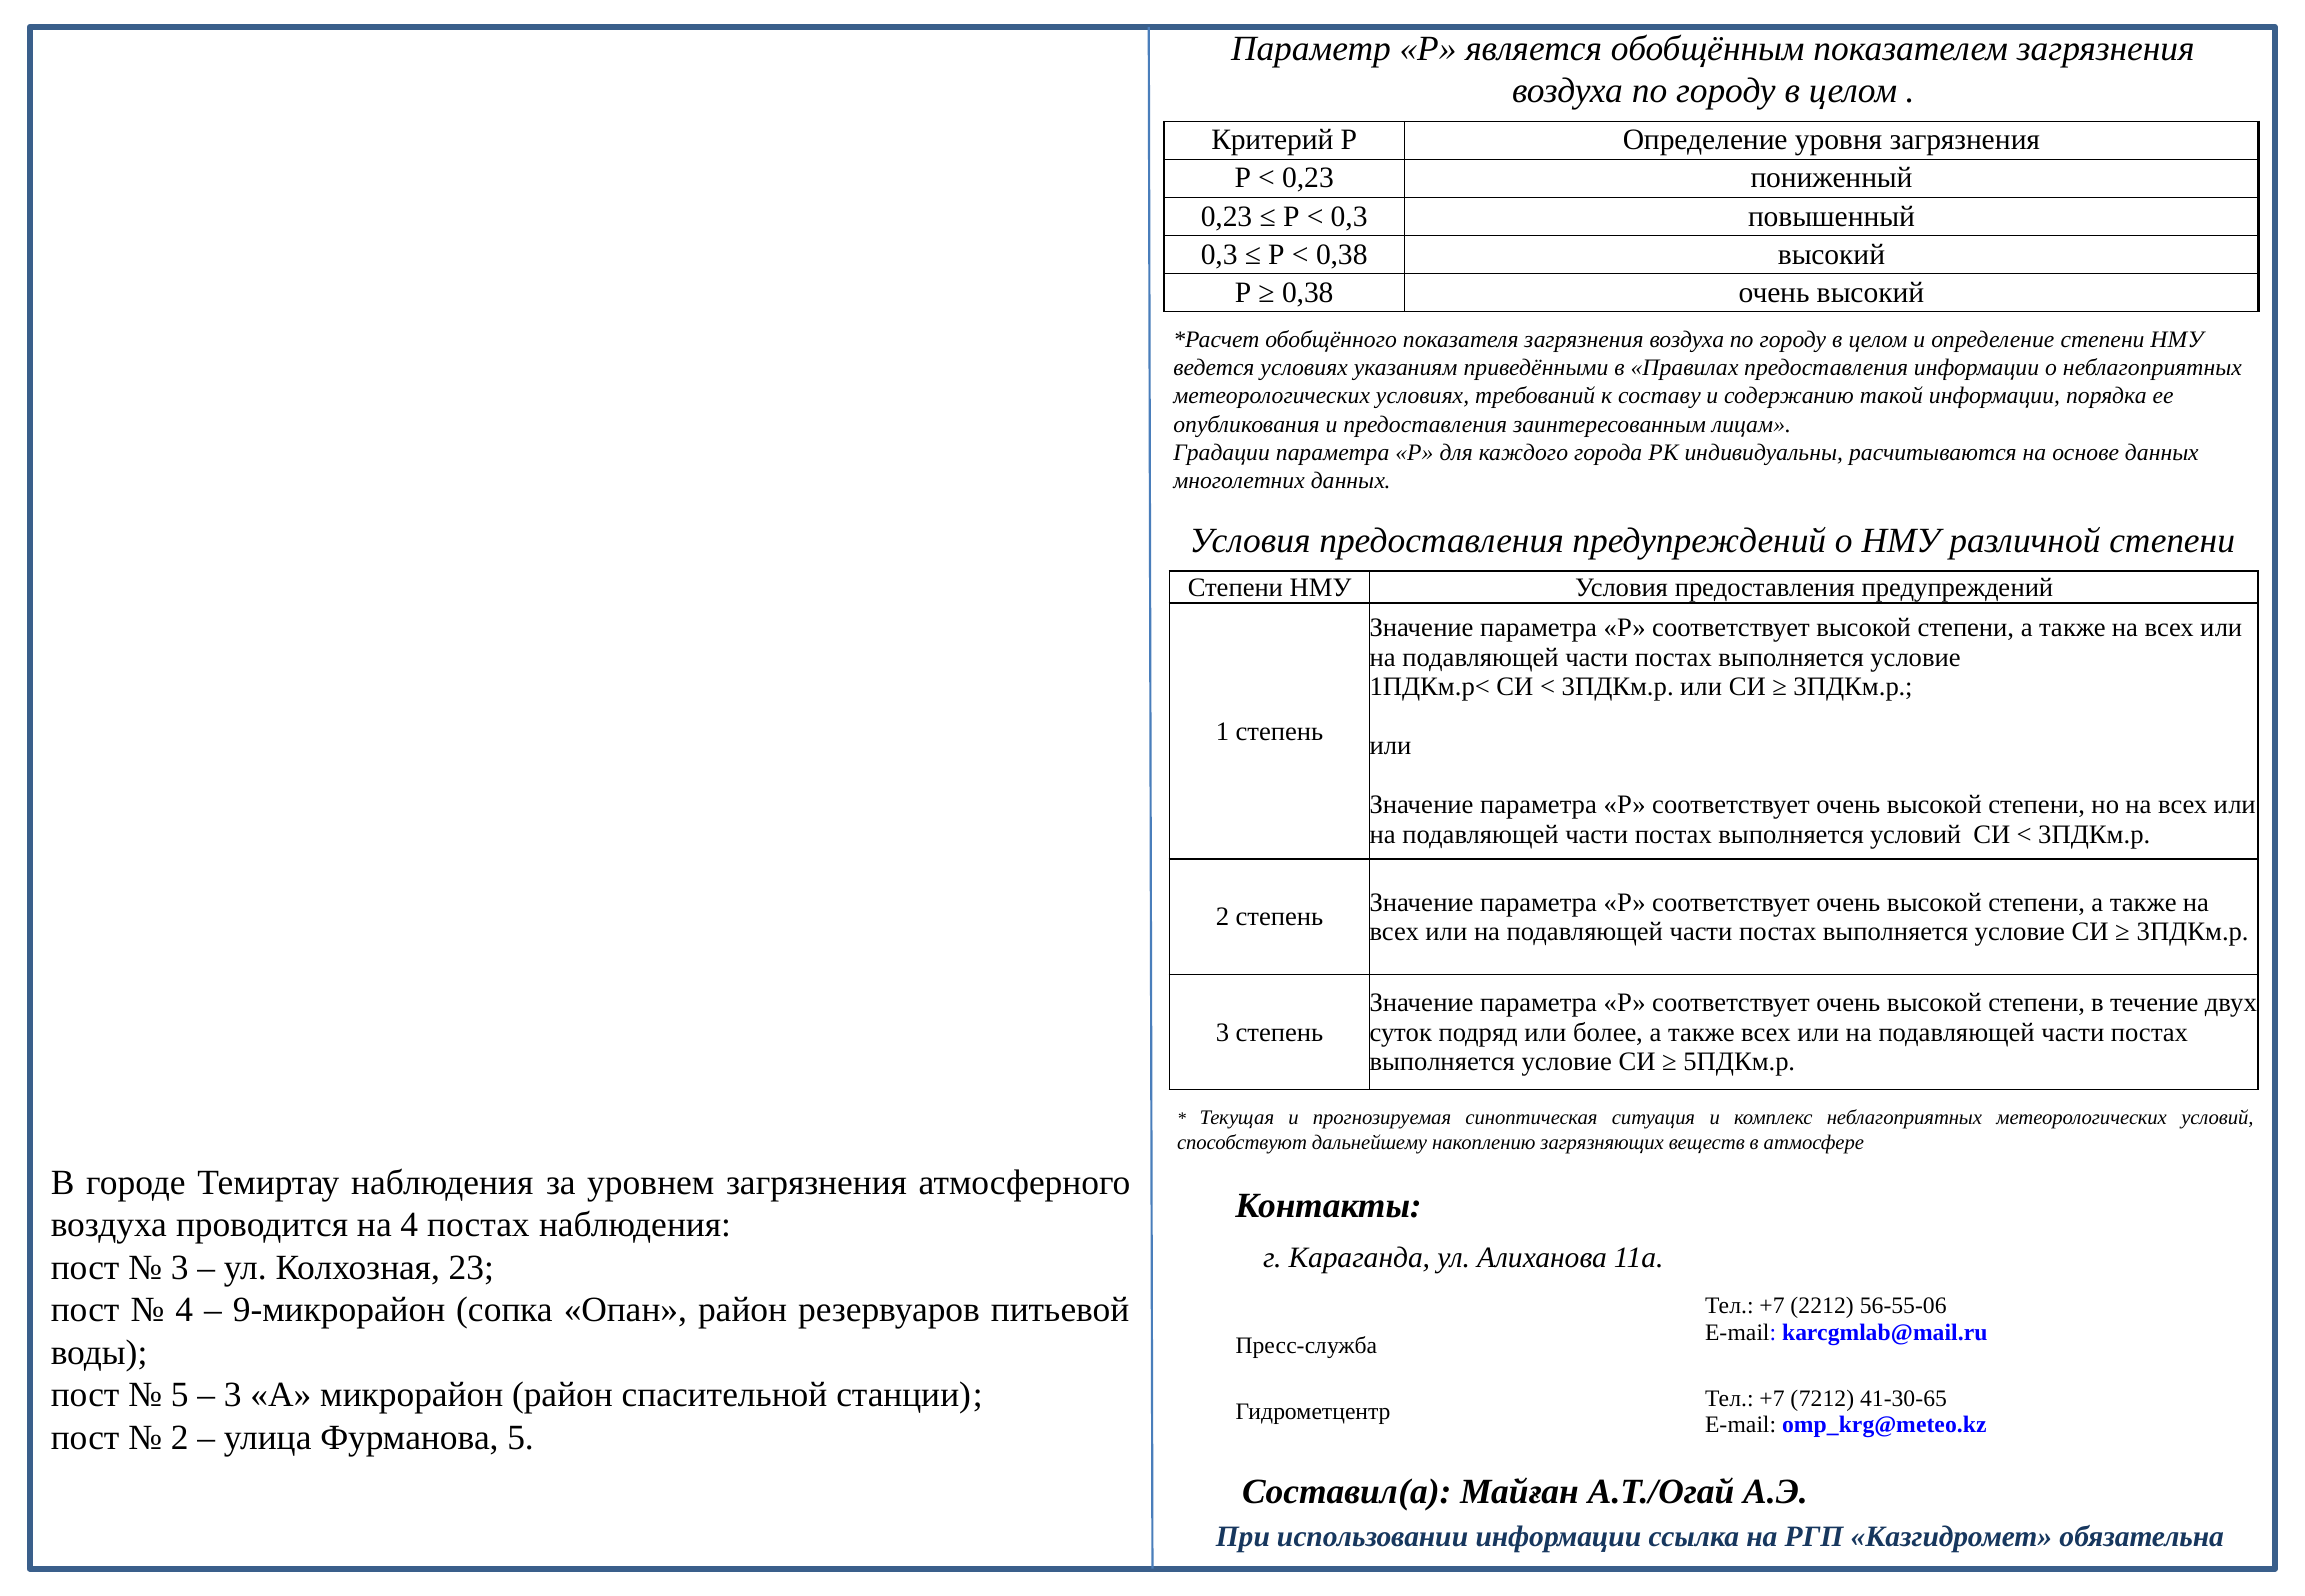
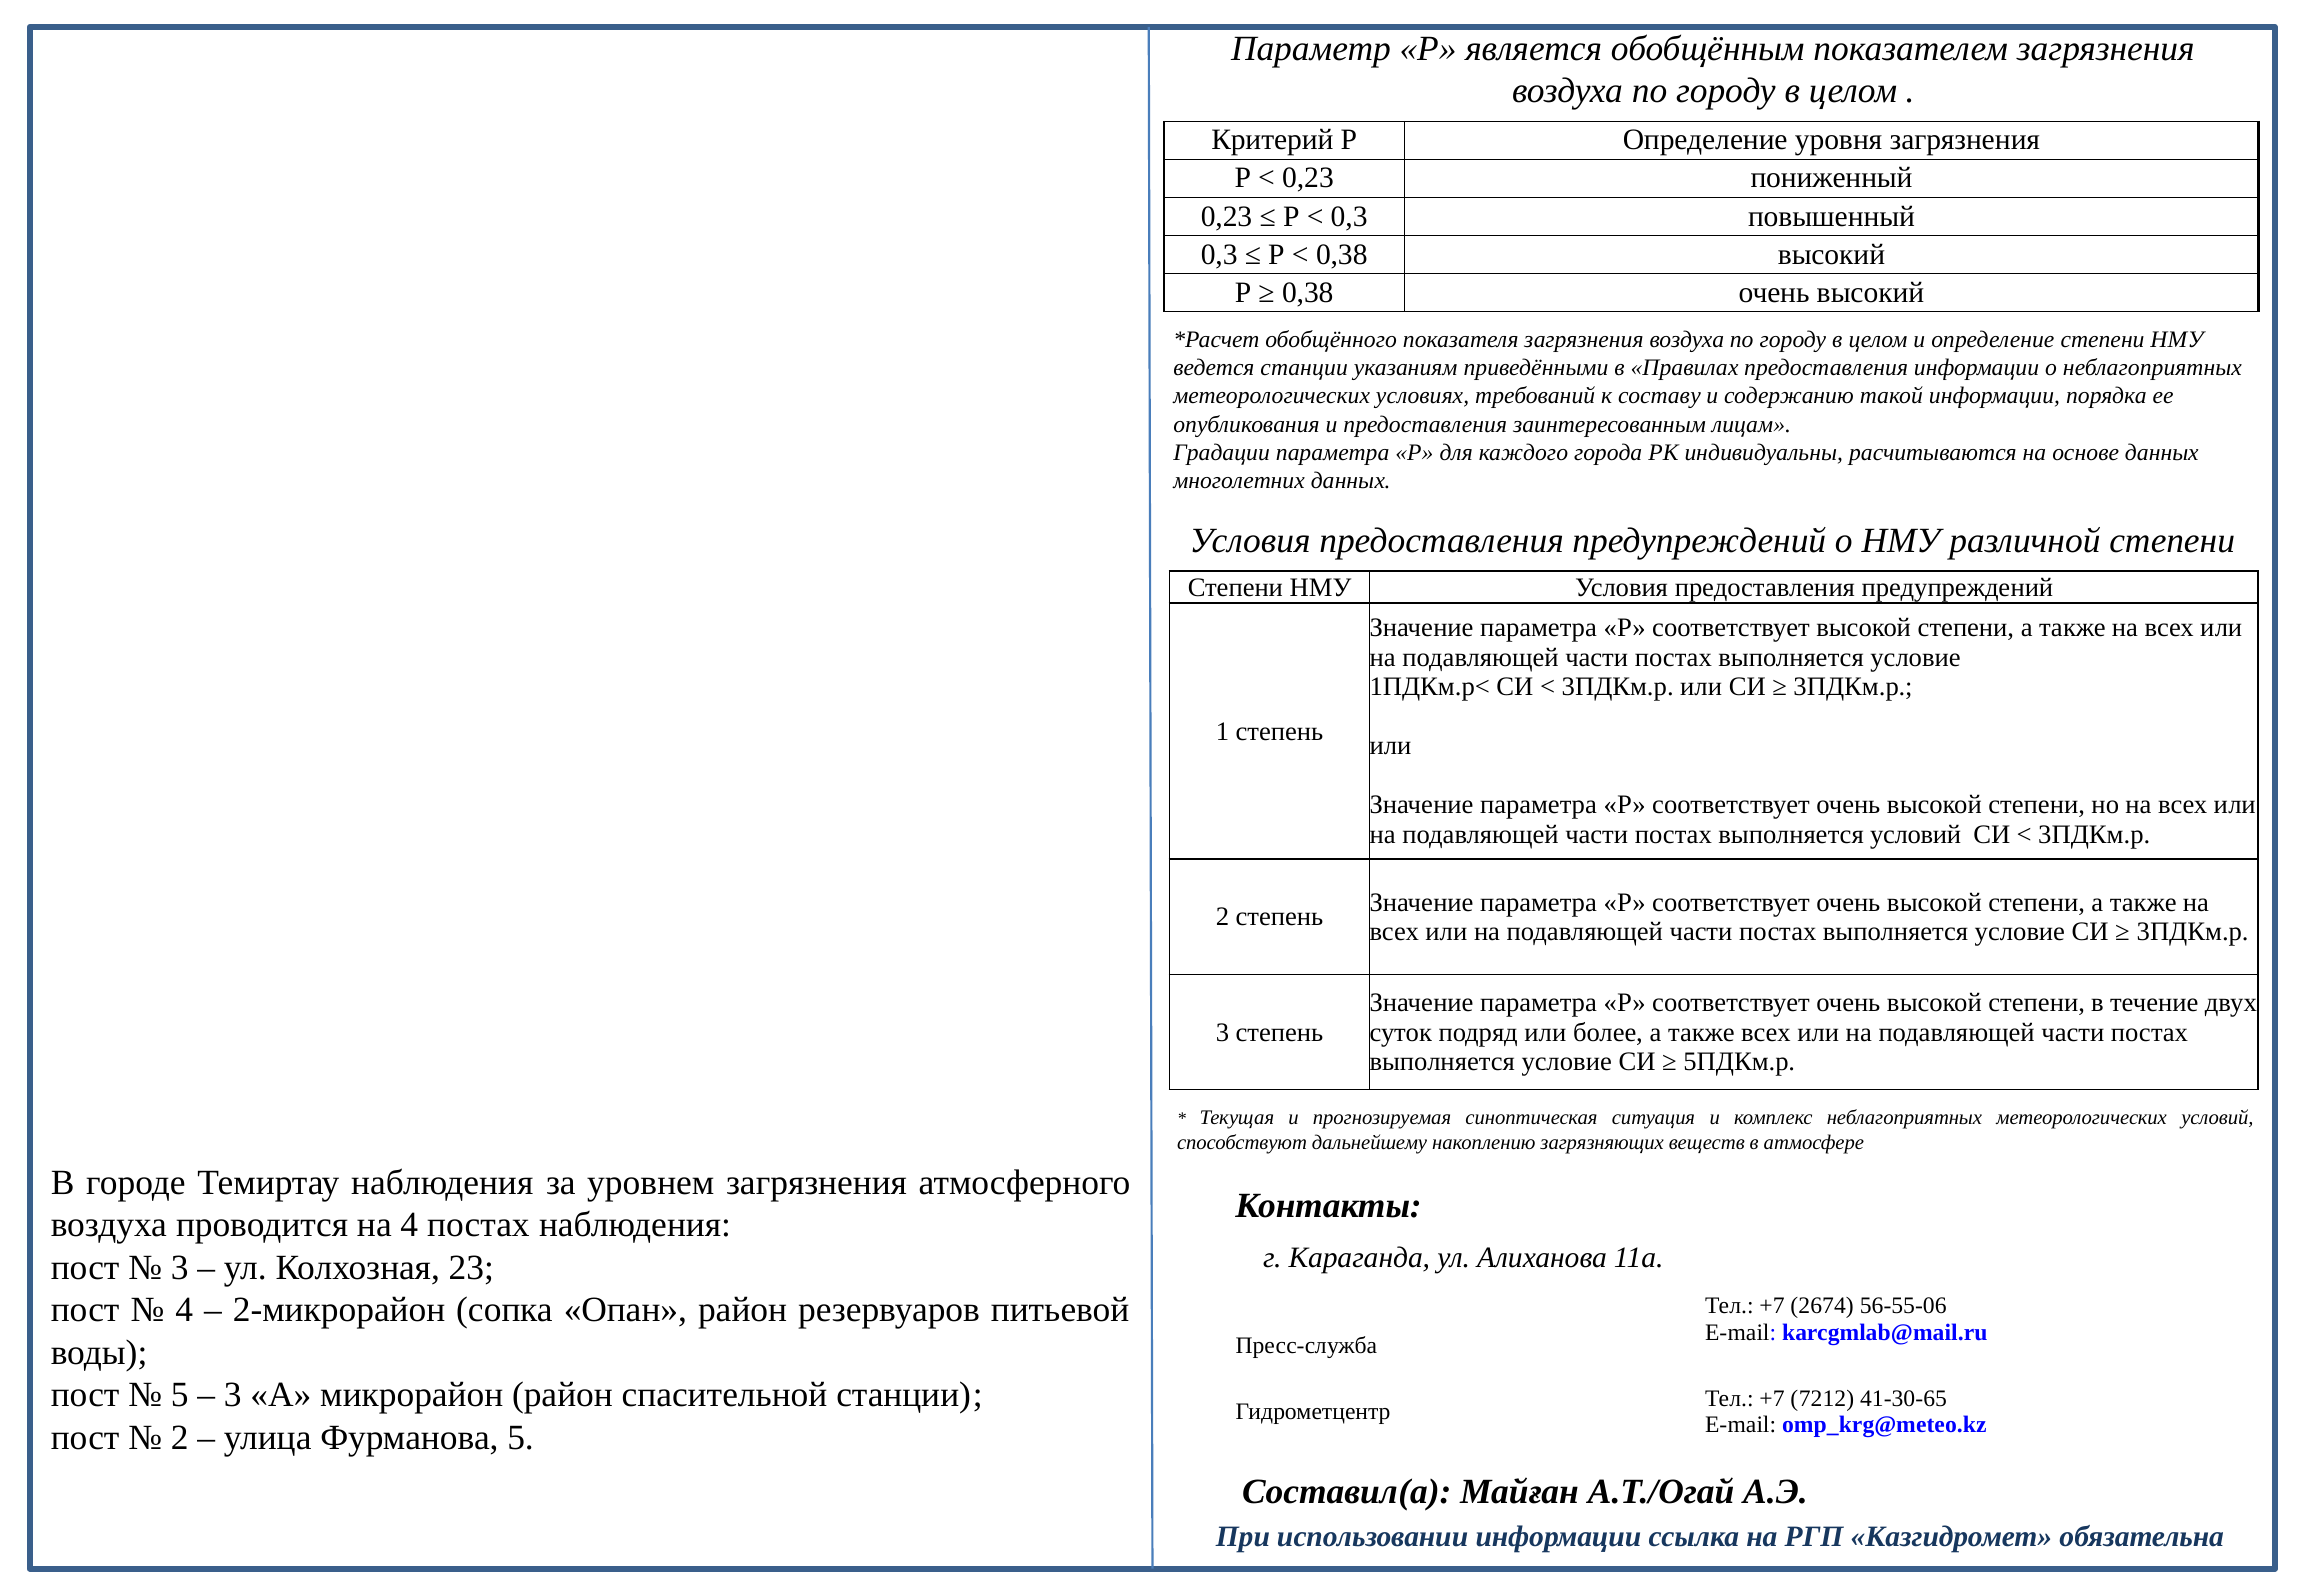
ведется условиях: условиях -> станции
9-микрорайон: 9-микрорайон -> 2-микрорайон
2212: 2212 -> 2674
